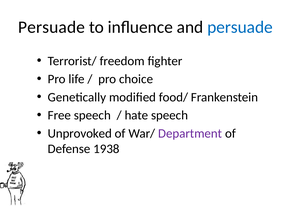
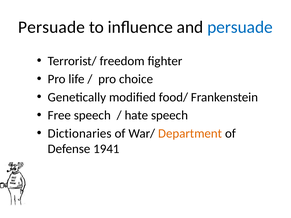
Unprovoked: Unprovoked -> Dictionaries
Department colour: purple -> orange
1938: 1938 -> 1941
